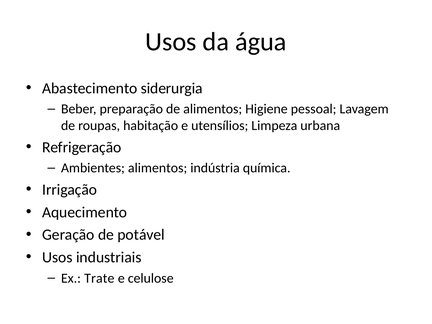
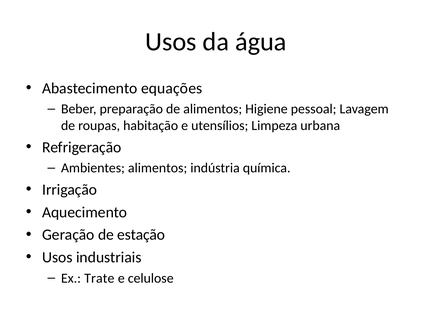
siderurgia: siderurgia -> equações
potável: potável -> estação
